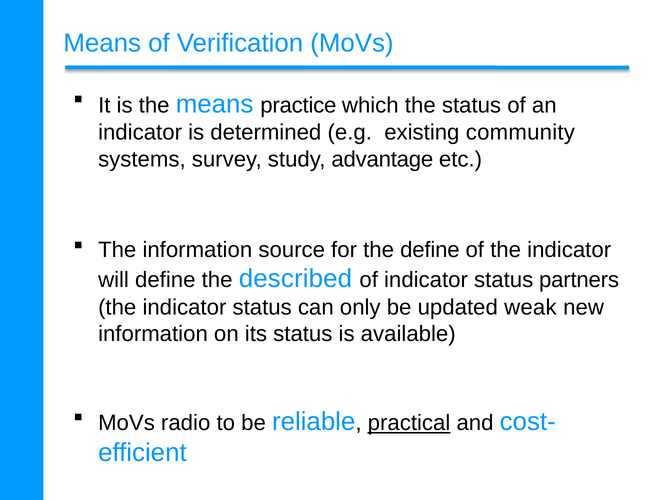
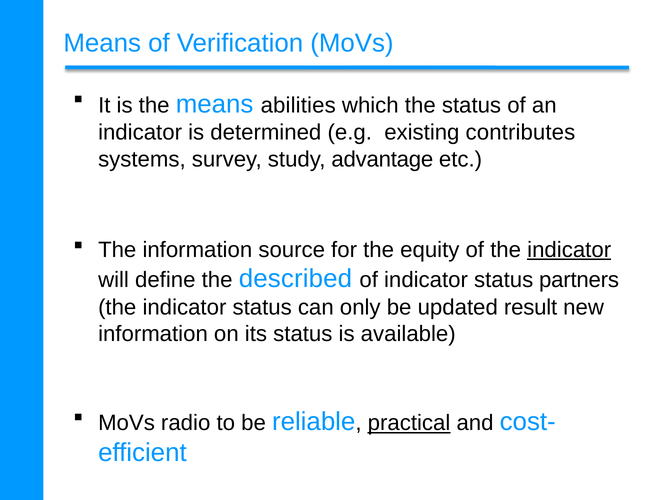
practice: practice -> abilities
community: community -> contributes
the define: define -> equity
indicator at (569, 249) underline: none -> present
weak: weak -> result
